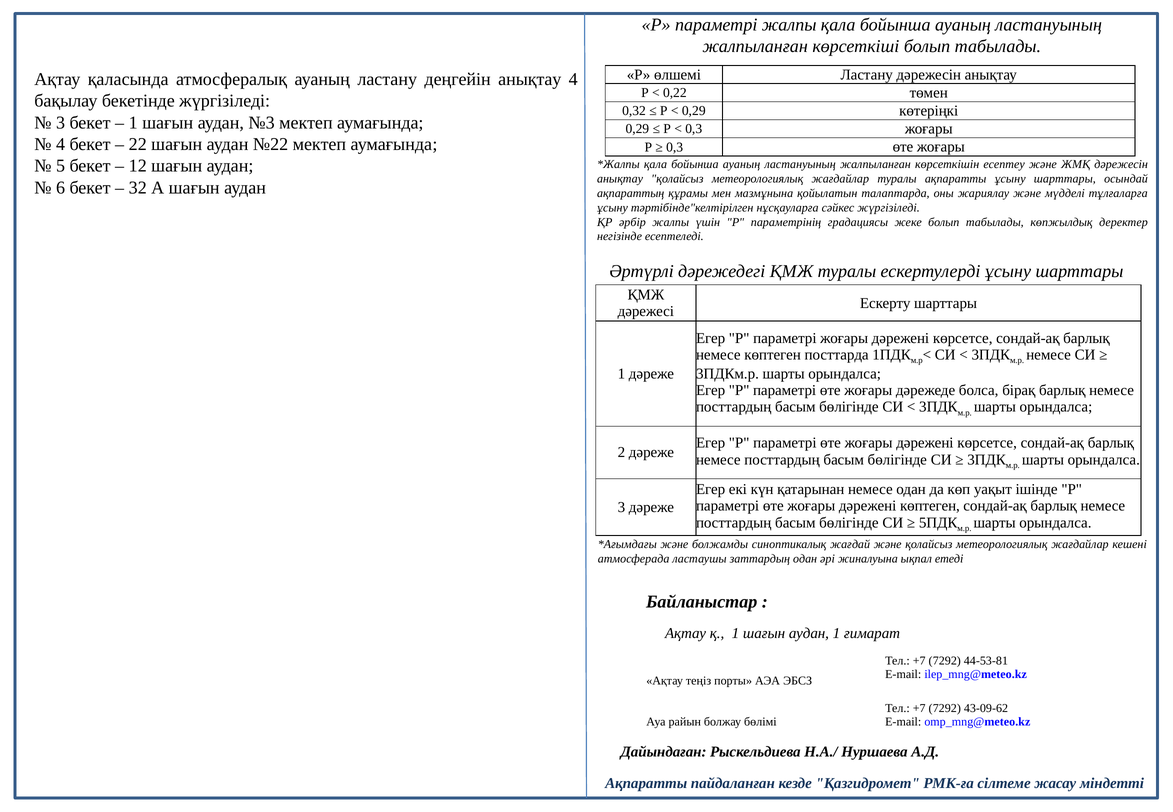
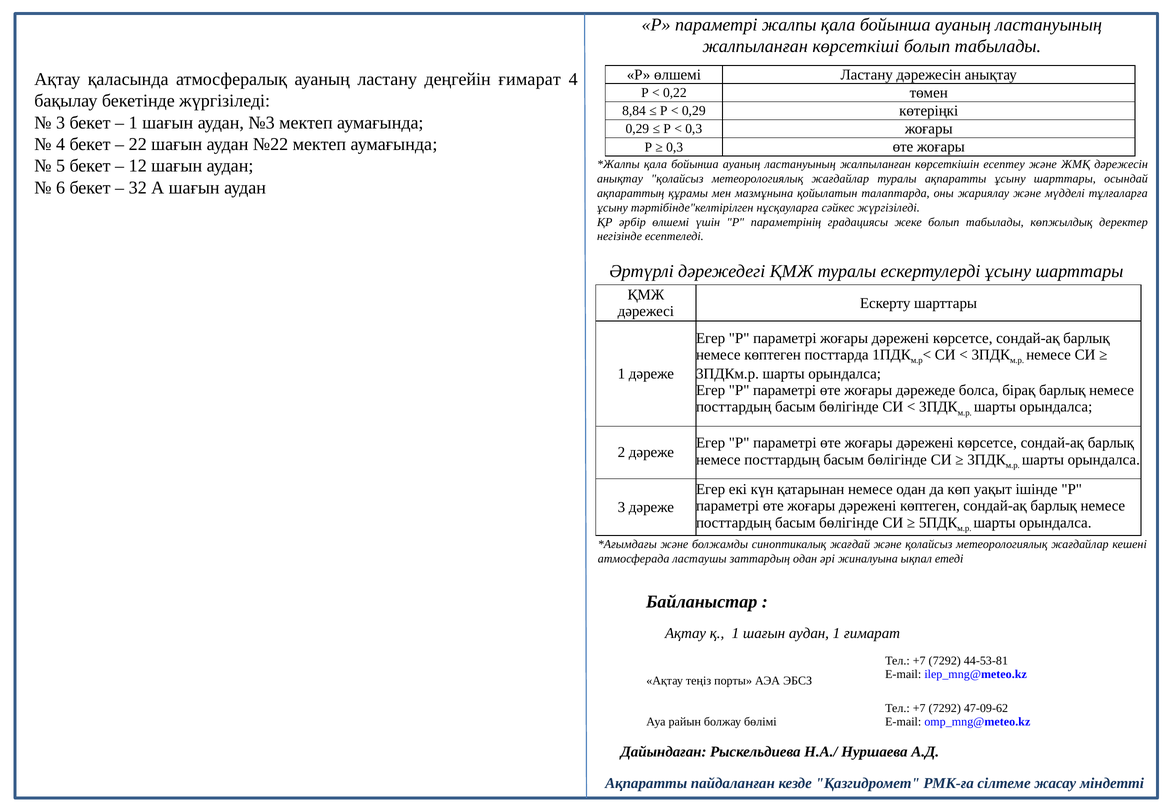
деңгейін анықтау: анықтау -> ғимарат
0,32: 0,32 -> 8,84
әрбір жалпы: жалпы -> өлшемі
43-09-62: 43-09-62 -> 47-09-62
